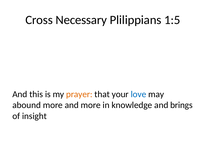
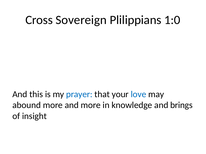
Necessary: Necessary -> Sovereign
1:5: 1:5 -> 1:0
prayer colour: orange -> blue
